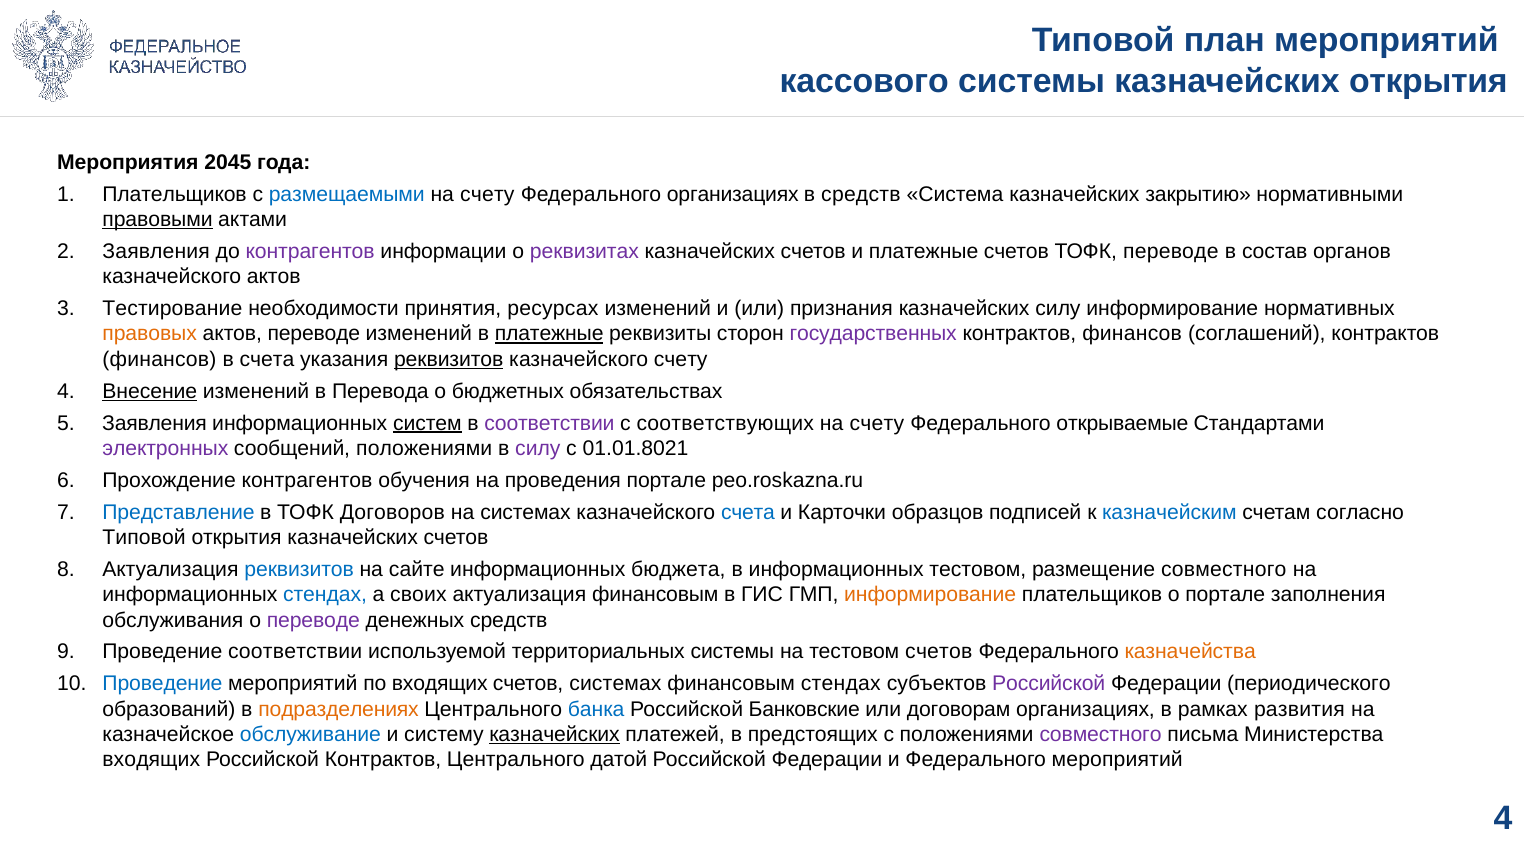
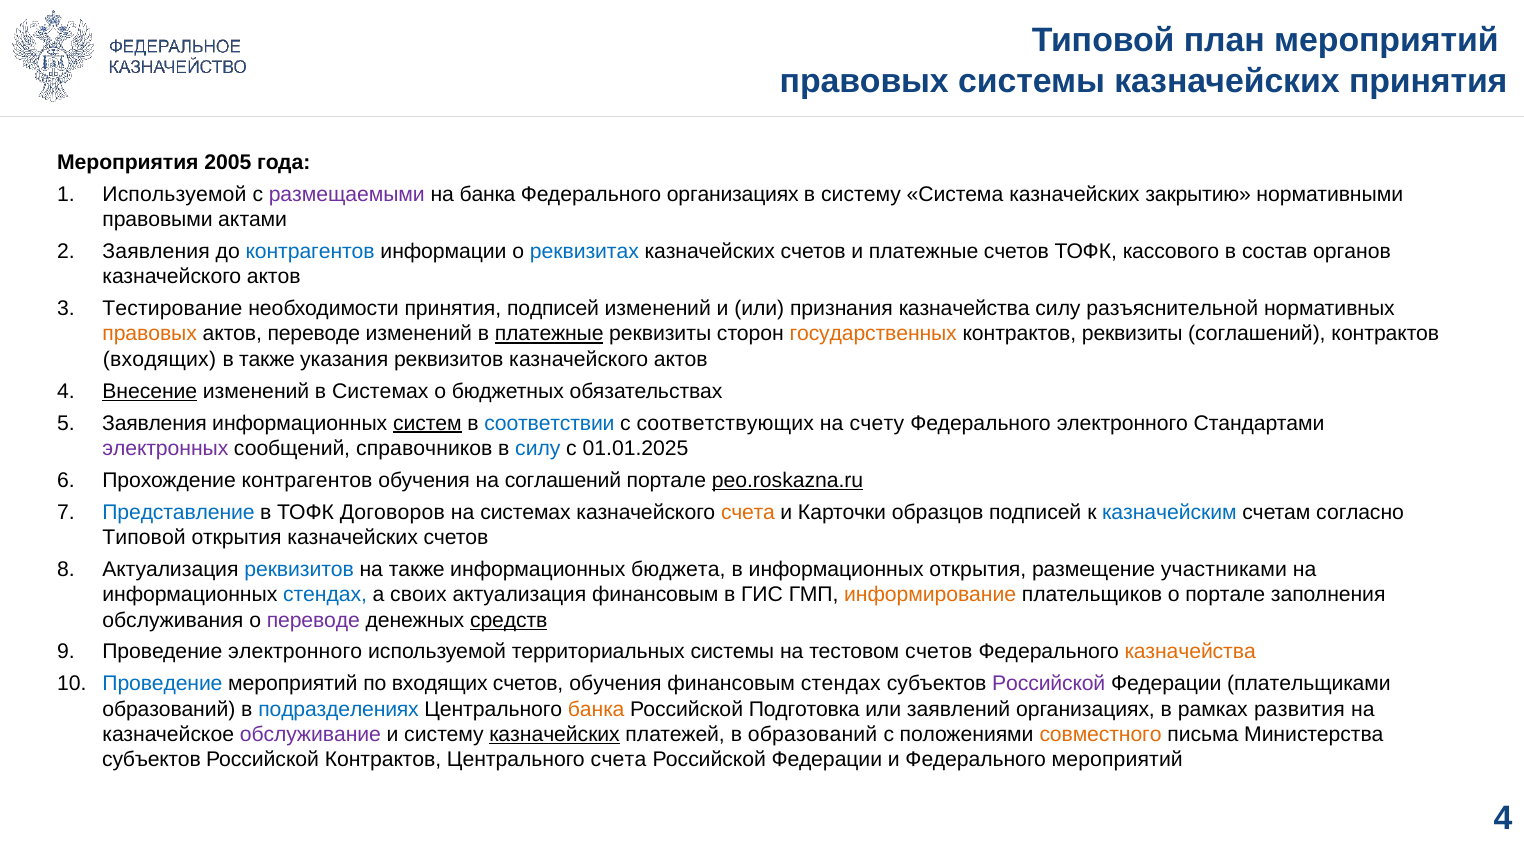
кассового at (864, 81): кассового -> правовых
казначейских открытия: открытия -> принятия
2045: 2045 -> 2005
Плательщиков at (175, 194): Плательщиков -> Используемой
размещаемыми colour: blue -> purple
счету at (487, 194): счету -> банка
в средств: средств -> систему
правовыми underline: present -> none
контрагентов at (310, 251) colour: purple -> blue
реквизитах colour: purple -> blue
ТОФК переводе: переводе -> кассового
принятия ресурсах: ресурсах -> подписей
признания казначейских: казначейских -> казначейства
силу информирование: информирование -> разъяснительной
государственных colour: purple -> orange
финансов at (1132, 334): финансов -> реквизиты
финансов at (159, 360): финансов -> входящих
в счета: счета -> также
реквизитов at (449, 360) underline: present -> none
счету at (681, 360): счету -> актов
в Перевода: Перевода -> Системах
соответствии at (549, 423) colour: purple -> blue
Федерального открываемые: открываемые -> электронного
сообщений положениями: положениями -> справочников
силу at (538, 449) colour: purple -> blue
01.01.8021: 01.01.8021 -> 01.01.2025
на проведения: проведения -> соглашений
peo.roskazna.ru underline: none -> present
счета at (748, 512) colour: blue -> orange
на сайте: сайте -> также
информационных тестовом: тестовом -> открытия
размещение совместного: совместного -> участниками
средств at (509, 620) underline: none -> present
Проведение соответствии: соответствии -> электронного
счетов системах: системах -> обучения
периодического: периодического -> плательщиками
подразделениях colour: orange -> blue
банка at (596, 709) colour: blue -> orange
Банковские: Банковские -> Подготовка
договорам: договорам -> заявлений
обслуживание colour: blue -> purple
в предстоящих: предстоящих -> образований
совместного at (1101, 735) colour: purple -> orange
входящих at (151, 760): входящих -> субъектов
Центрального датой: датой -> счета
